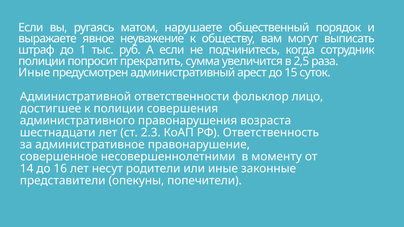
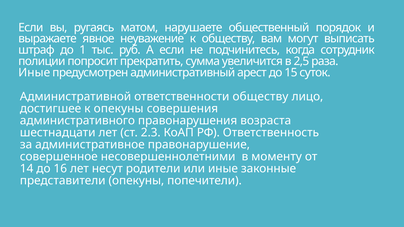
ответственности фольклор: фольклор -> обществу
к полиции: полиции -> опекуны
